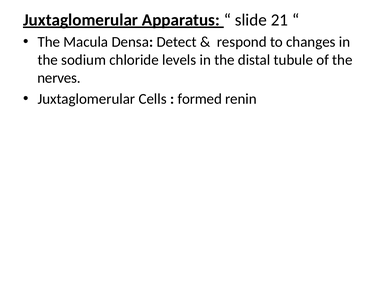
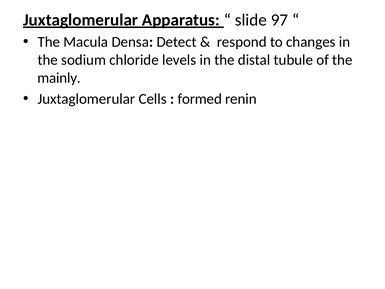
21: 21 -> 97
nerves: nerves -> mainly
